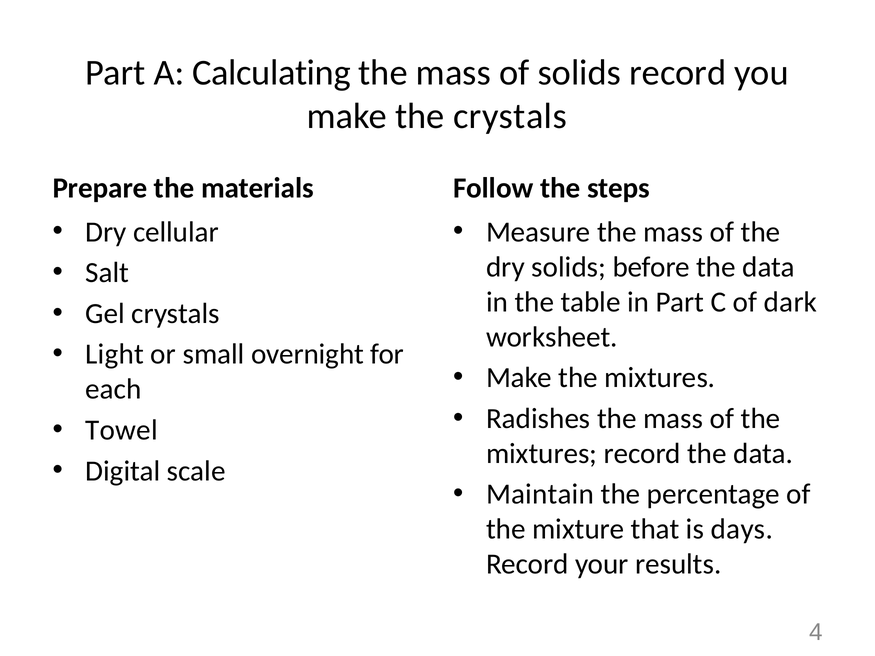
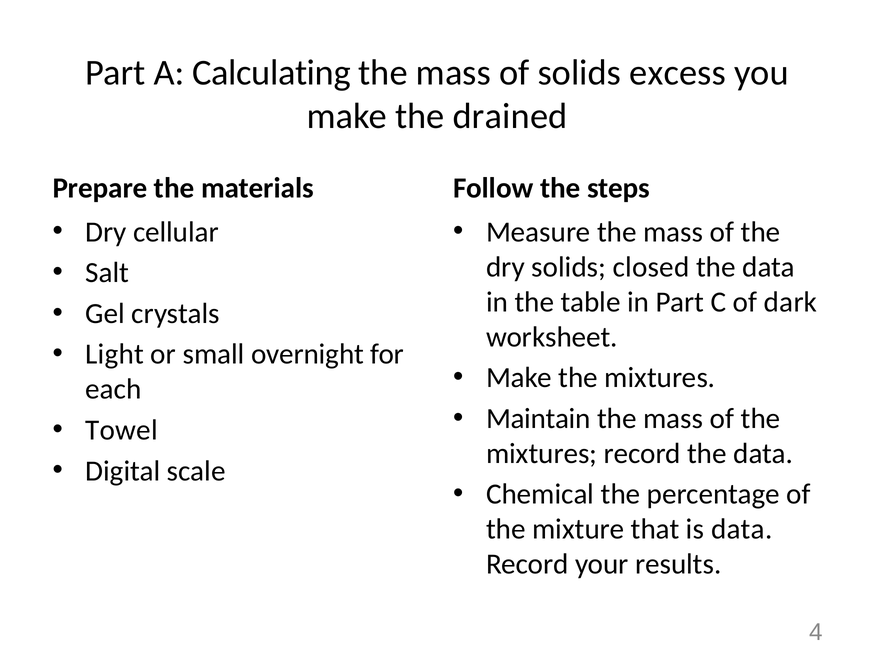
solids record: record -> excess
the crystals: crystals -> drained
before: before -> closed
Radishes: Radishes -> Maintain
Maintain: Maintain -> Chemical
is days: days -> data
